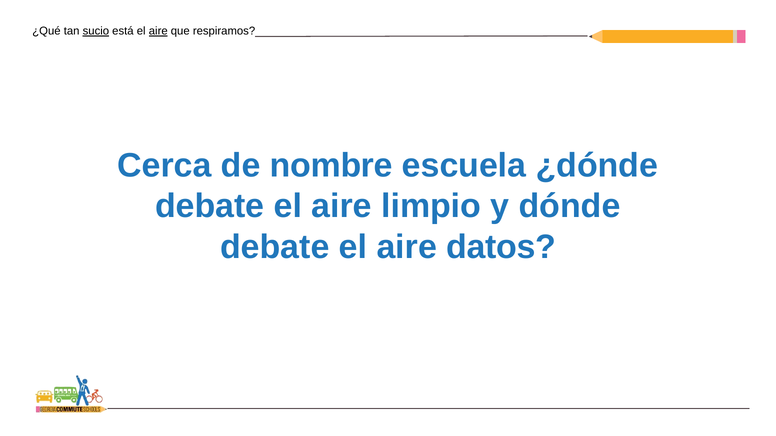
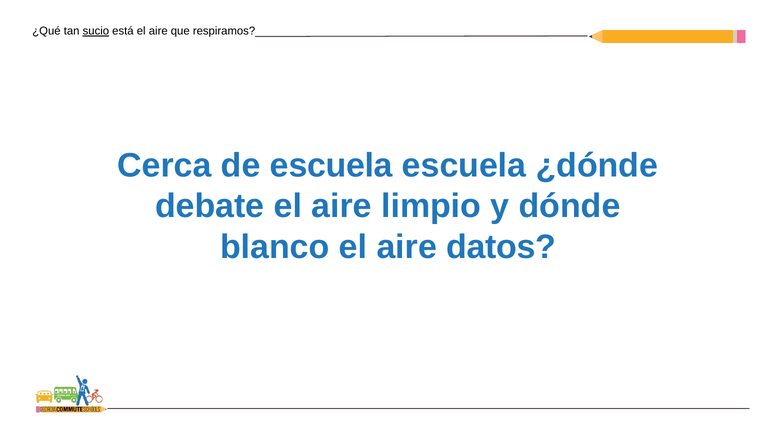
aire at (158, 31) underline: present -> none
de nombre: nombre -> escuela
debate at (275, 247): debate -> blanco
